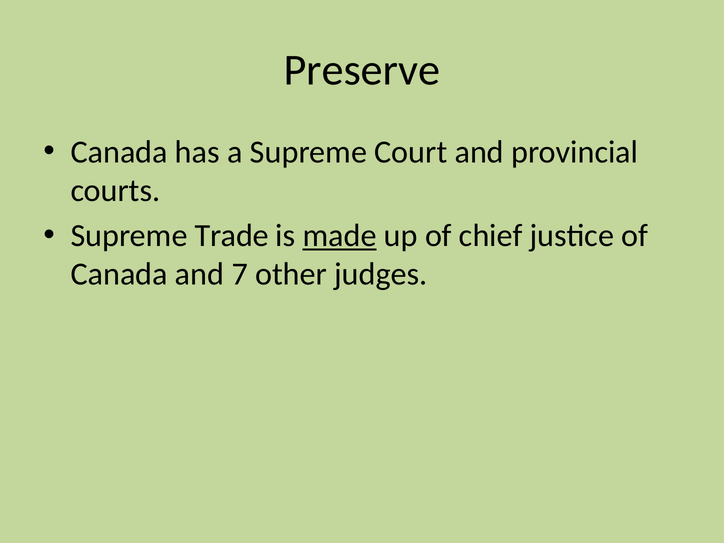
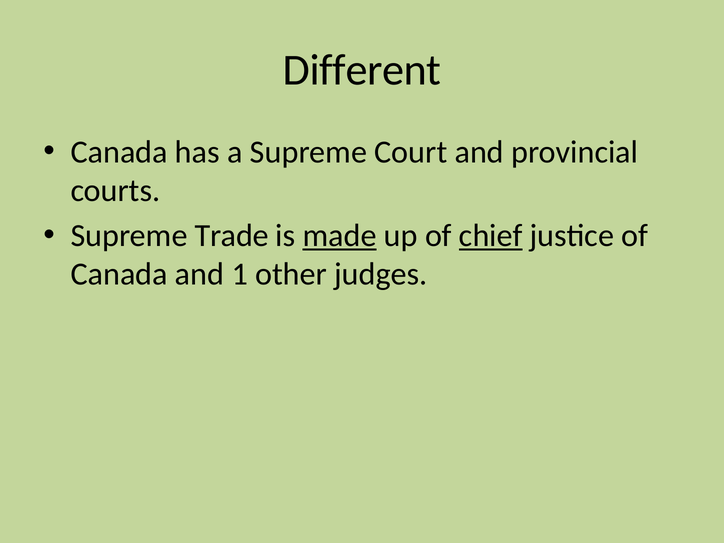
Preserve: Preserve -> Different
chief underline: none -> present
7: 7 -> 1
